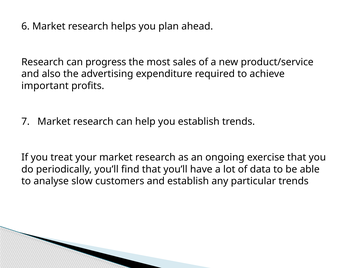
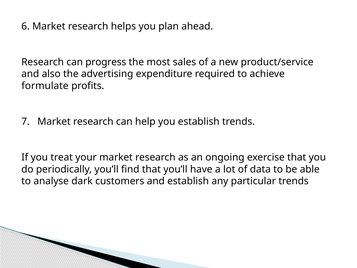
important: important -> formulate
slow: slow -> dark
